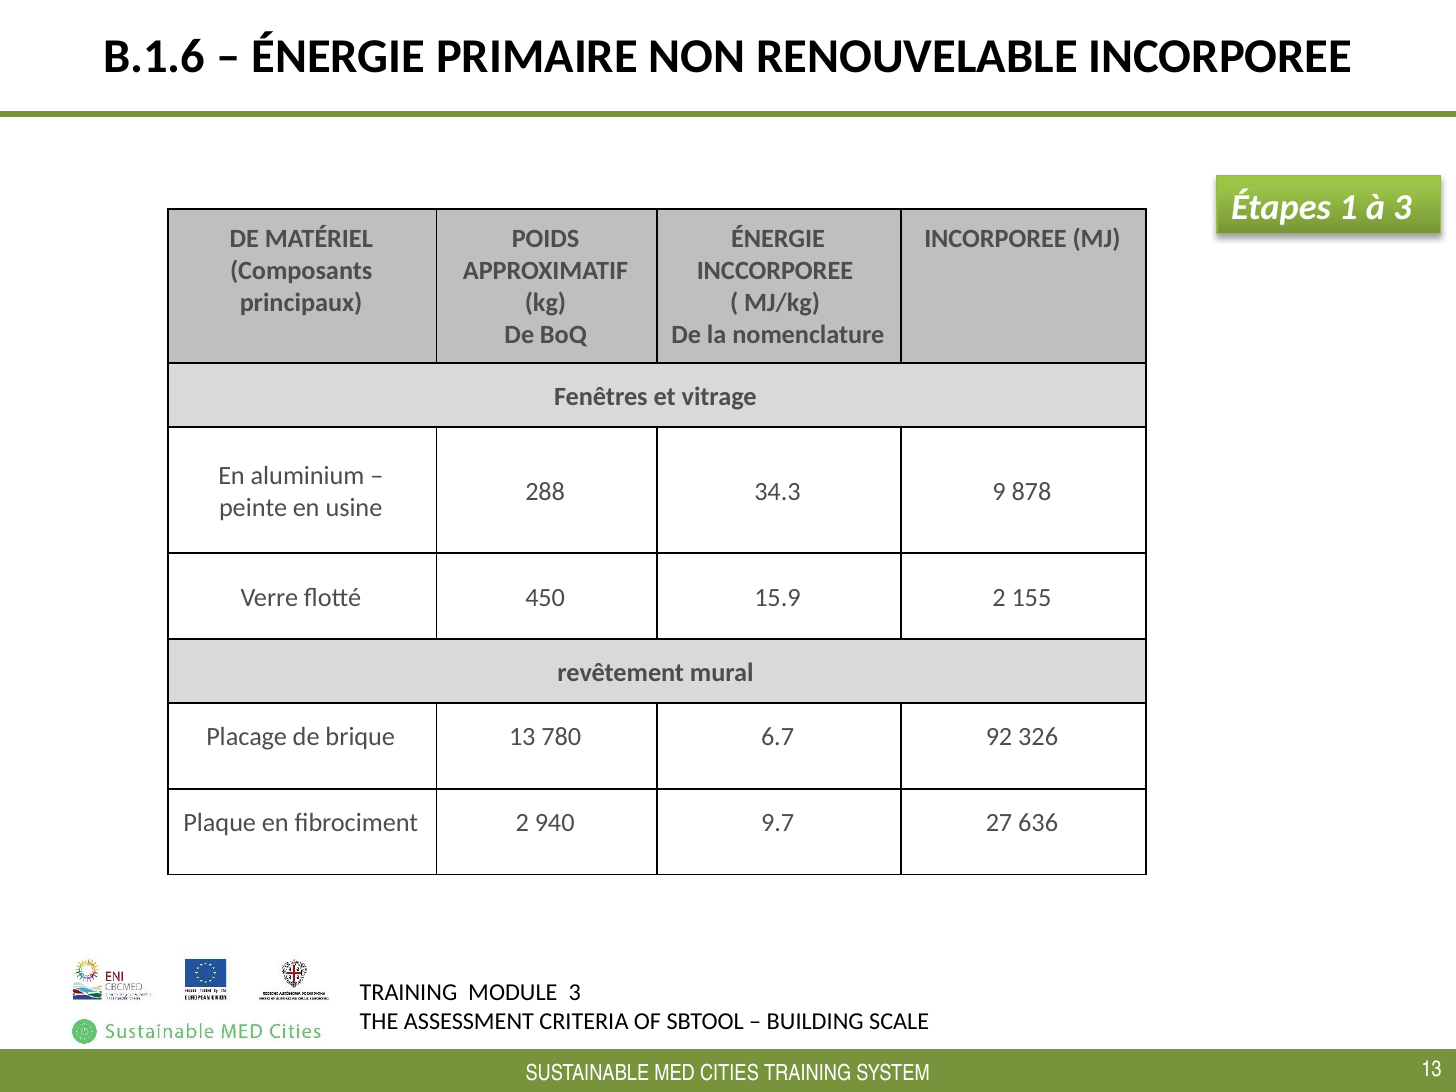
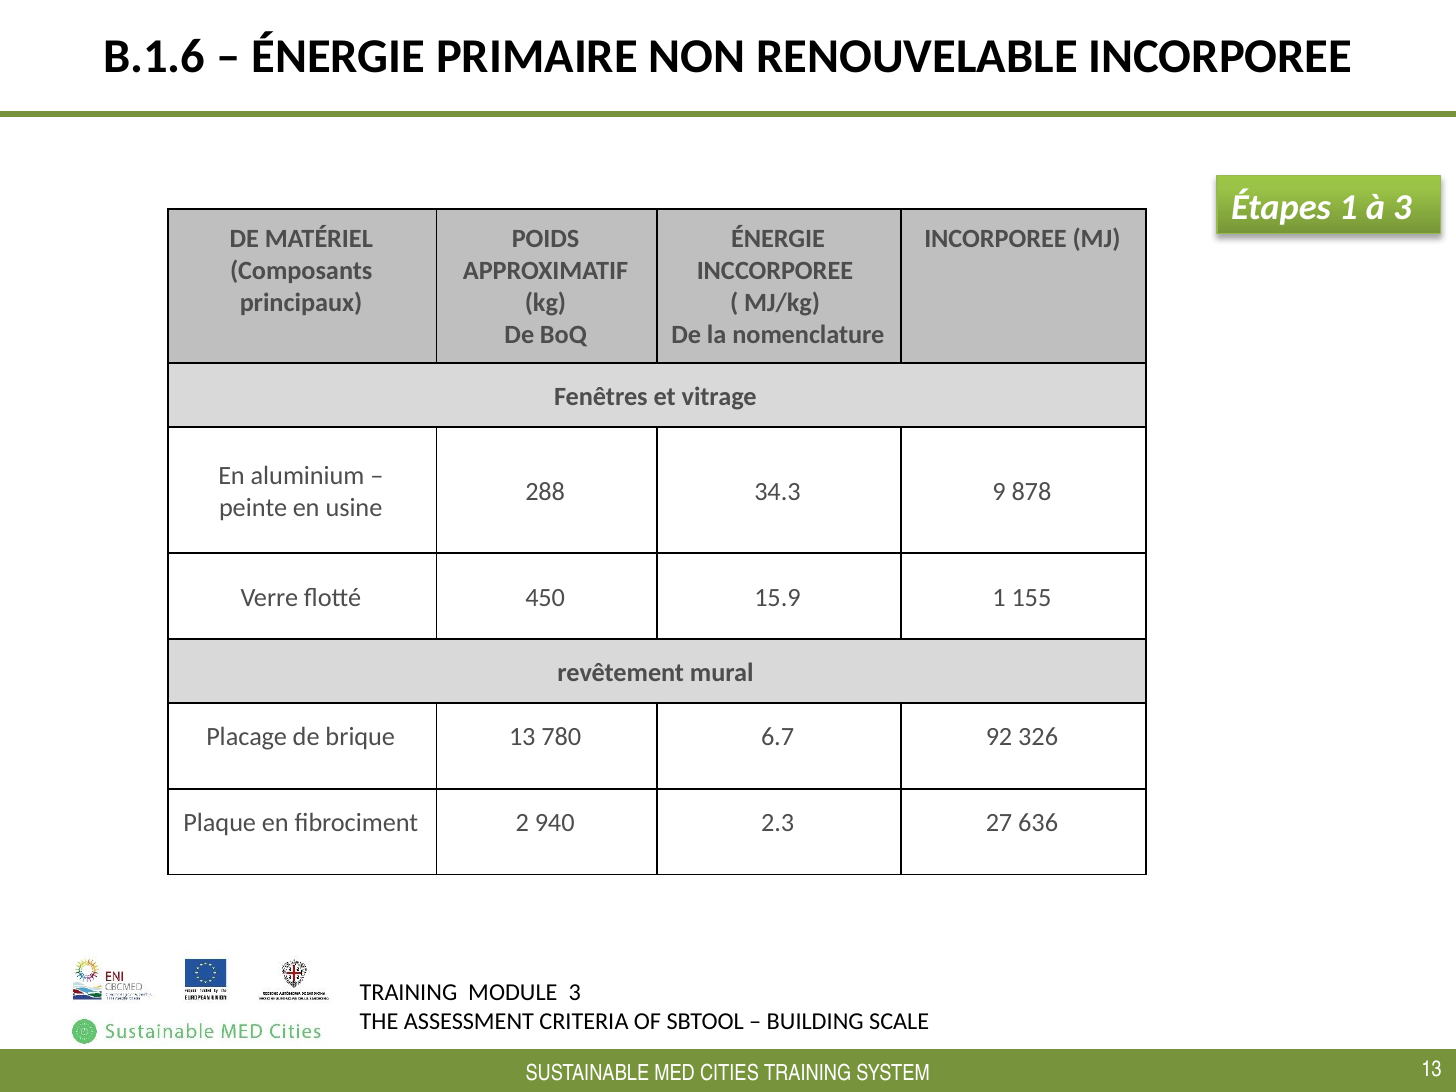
15.9 2: 2 -> 1
9.7: 9.7 -> 2.3
